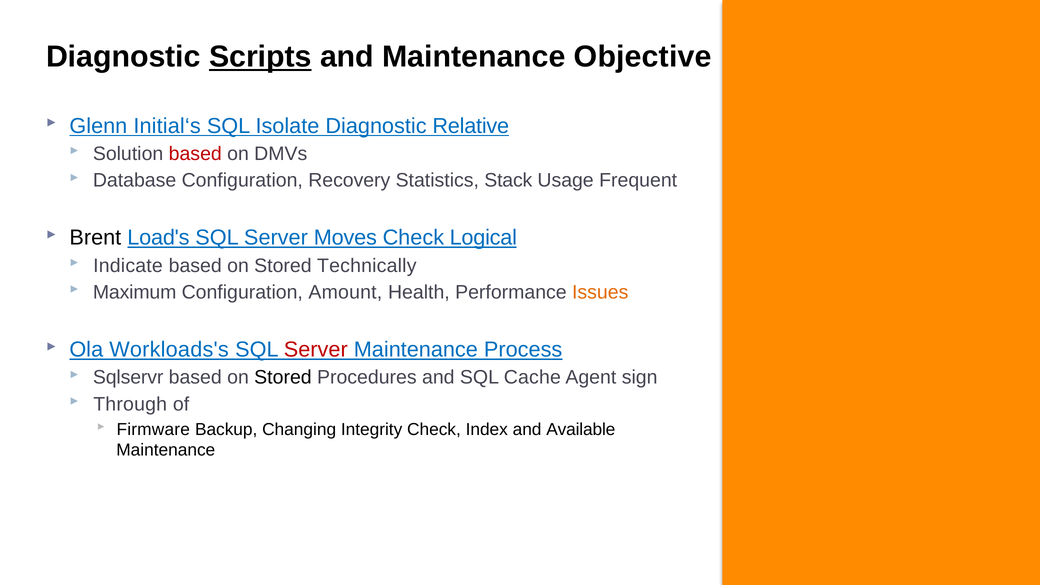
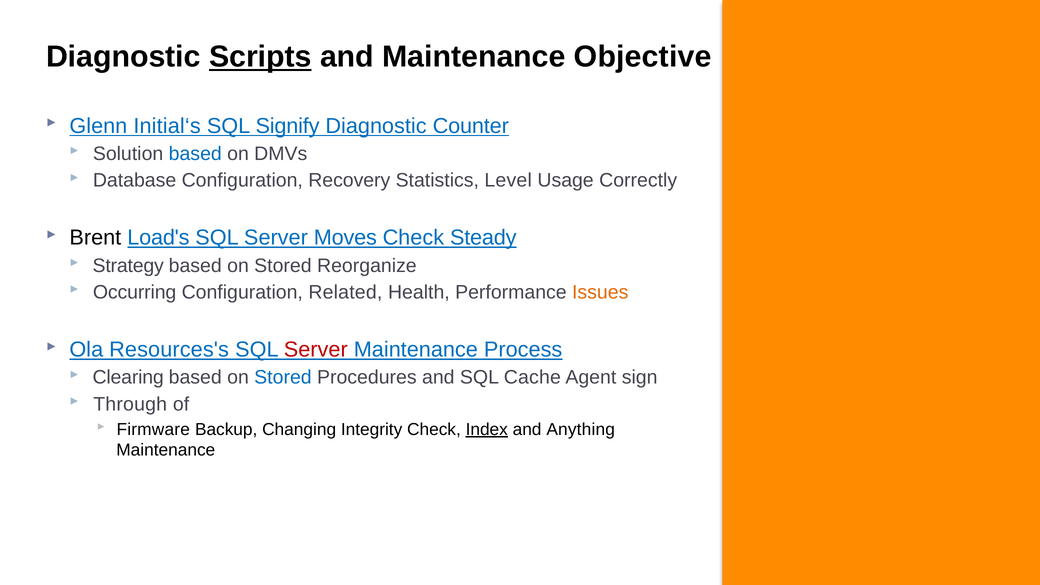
Isolate: Isolate -> Signify
Relative: Relative -> Counter
based at (195, 154) colour: red -> blue
Stack: Stack -> Level
Frequent: Frequent -> Correctly
Logical: Logical -> Steady
Indicate: Indicate -> Strategy
Technically: Technically -> Reorganize
Maximum: Maximum -> Occurring
Amount: Amount -> Related
Workloads's: Workloads's -> Resources's
Sqlservr: Sqlservr -> Clearing
Stored at (283, 377) colour: black -> blue
Index underline: none -> present
Available: Available -> Anything
